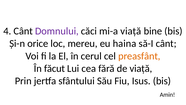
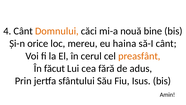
Domnului colour: purple -> orange
mi-a viață: viață -> nouă
de viață: viață -> adus
